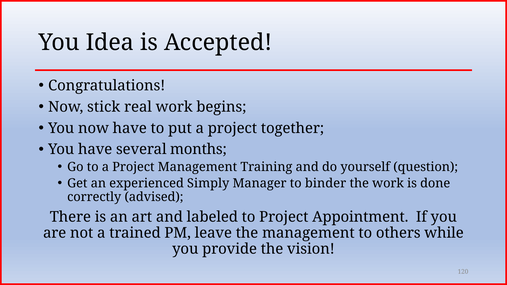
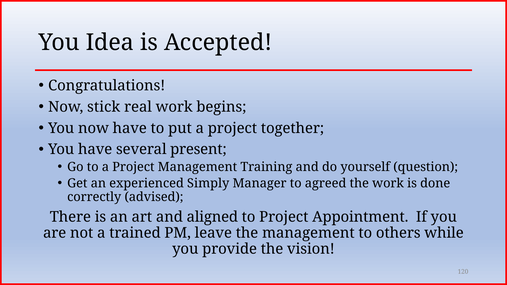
months: months -> present
binder: binder -> agreed
labeled: labeled -> aligned
